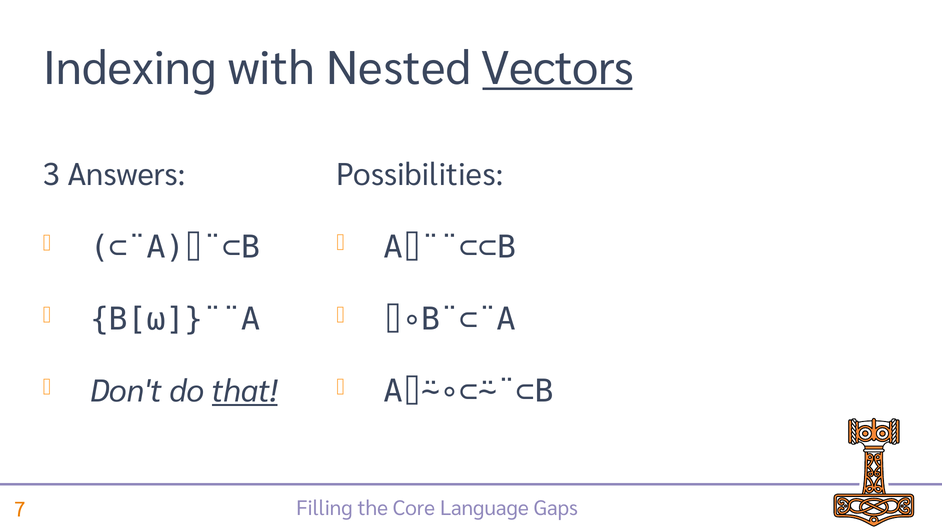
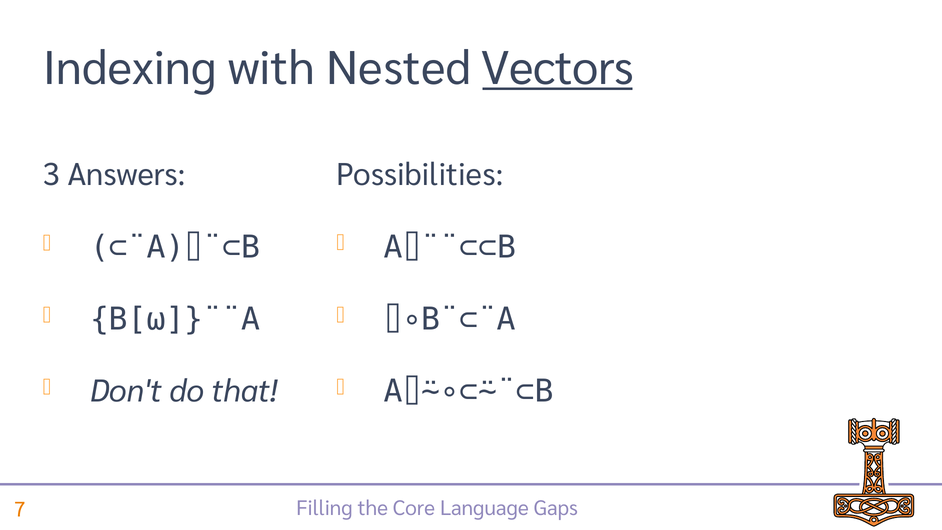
that underline: present -> none
